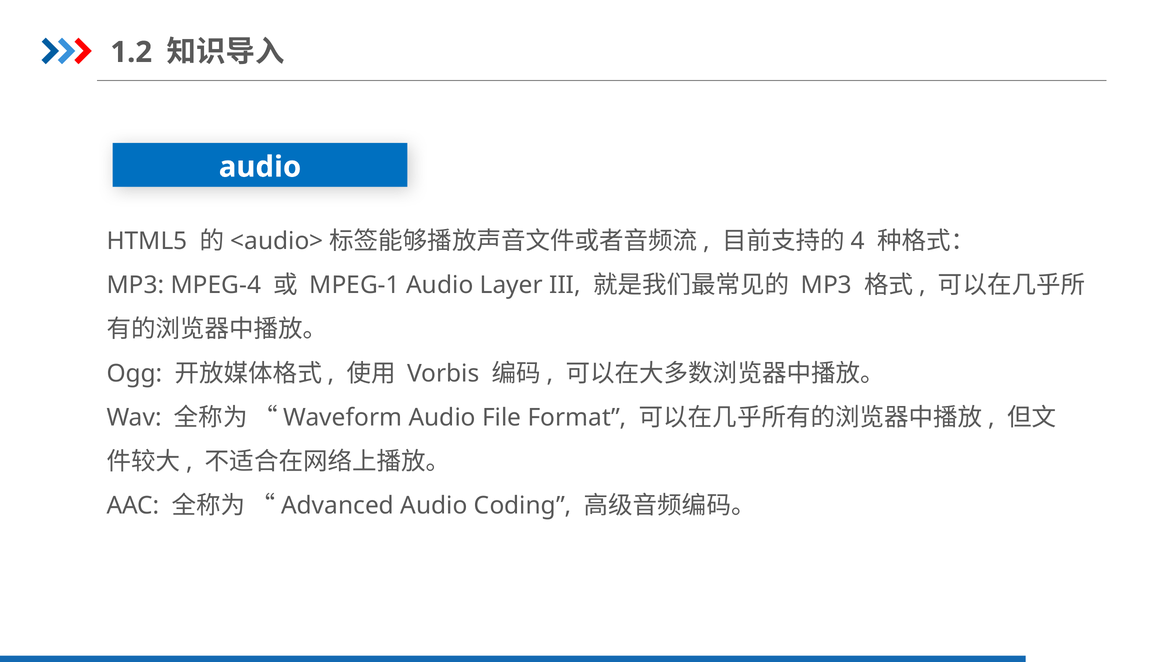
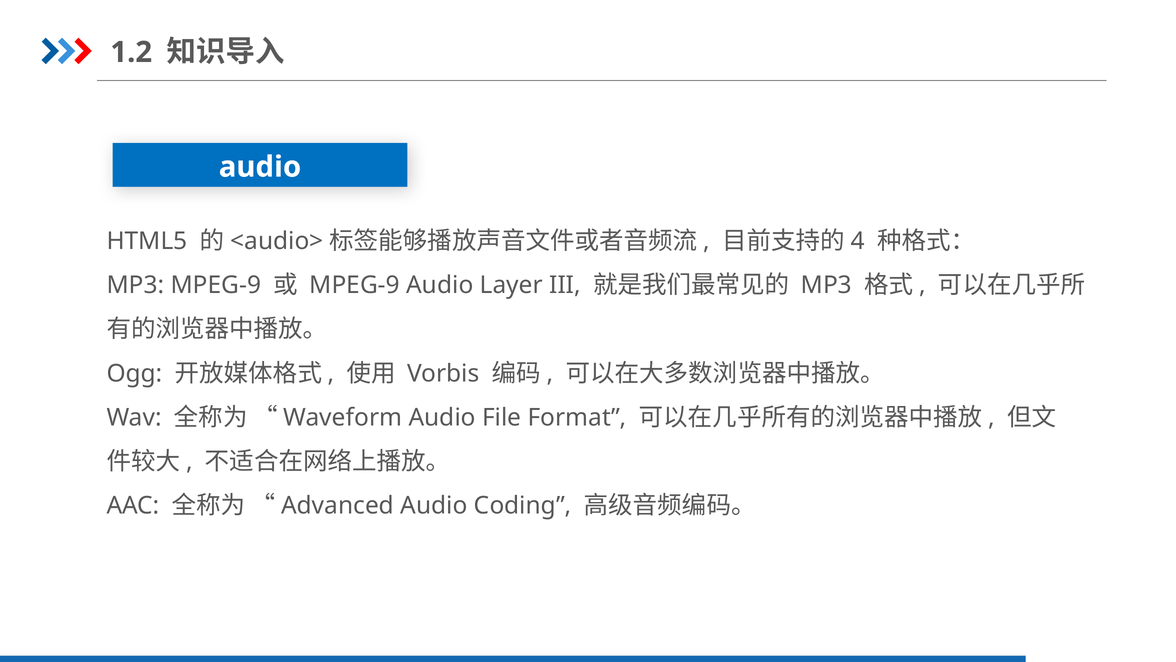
MP3 MPEG-4: MPEG-4 -> MPEG-9
MPEG-1 at (355, 285): MPEG-1 -> MPEG-9
